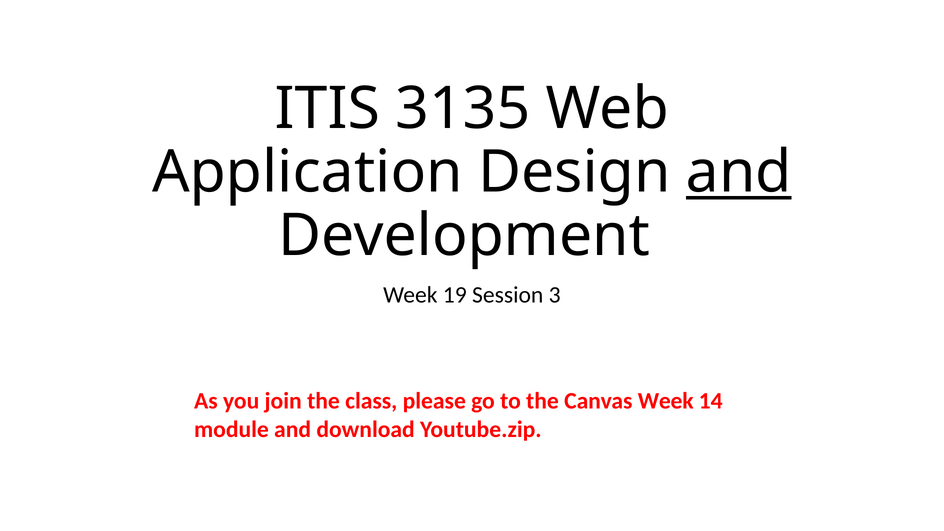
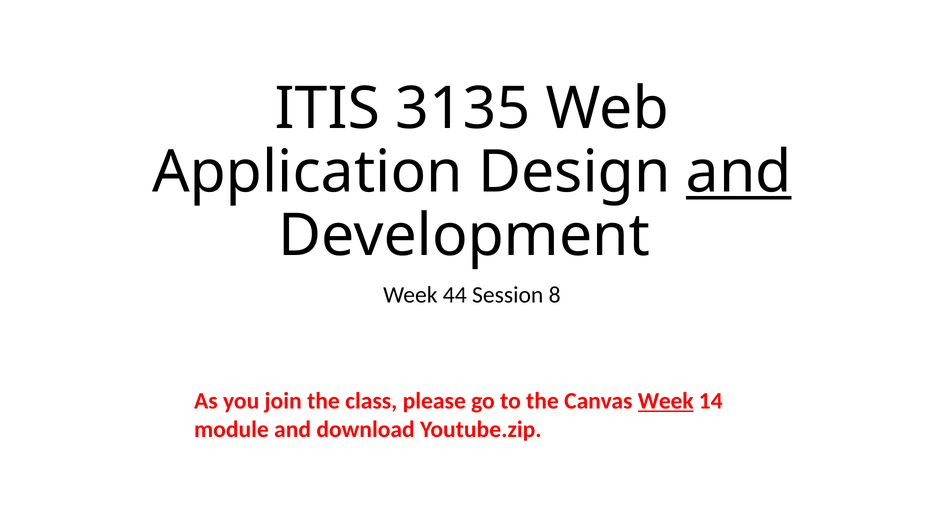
19: 19 -> 44
3: 3 -> 8
Week at (666, 401) underline: none -> present
